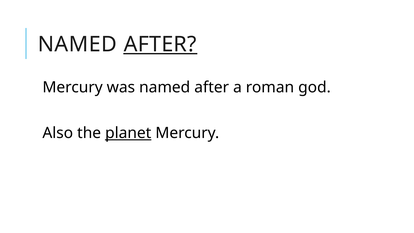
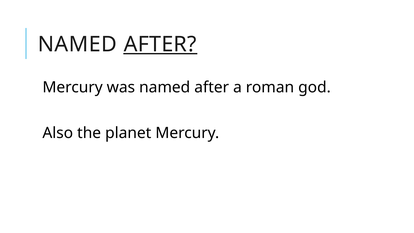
planet underline: present -> none
